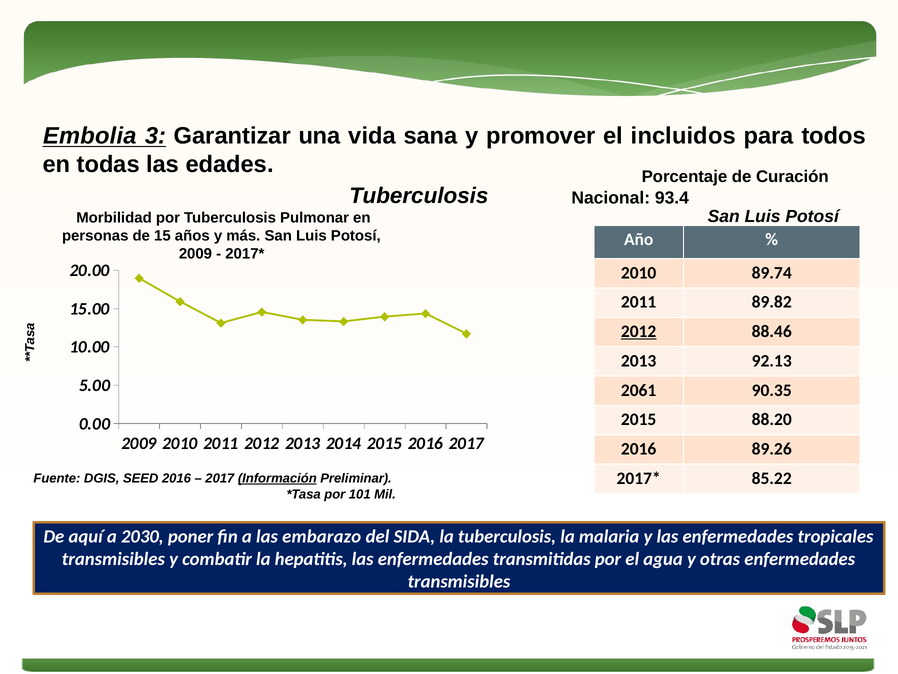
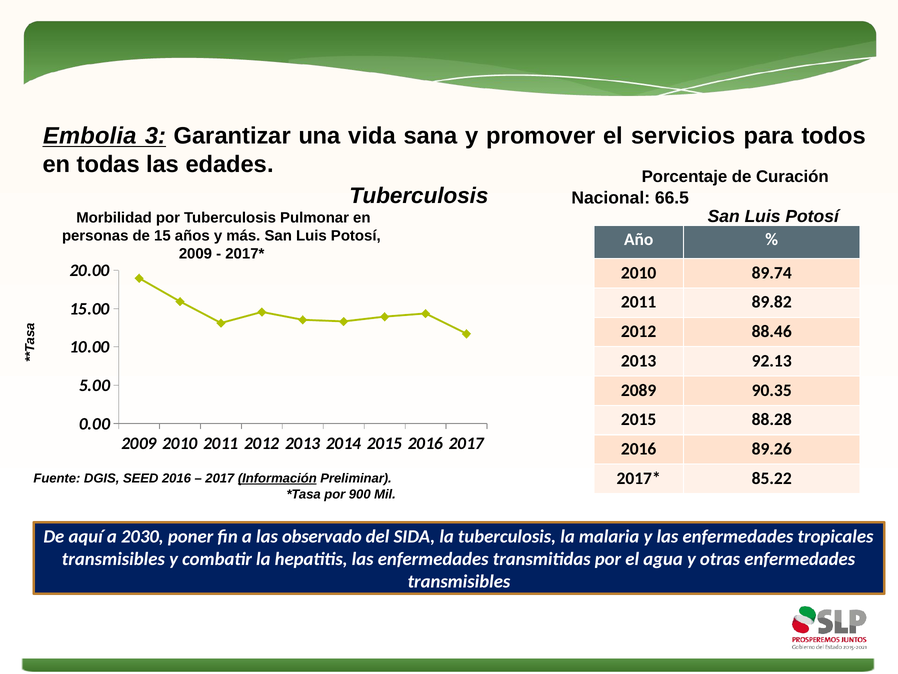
incluidos: incluidos -> servicios
93.4: 93.4 -> 66.5
2012 at (639, 331) underline: present -> none
2061: 2061 -> 2089
88.20: 88.20 -> 88.28
101: 101 -> 900
embarazo: embarazo -> observado
